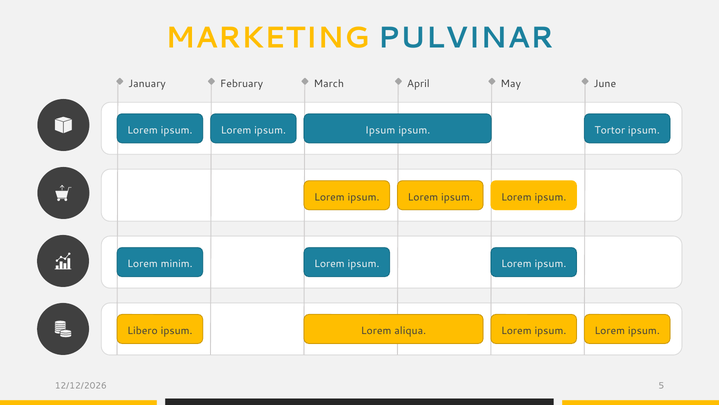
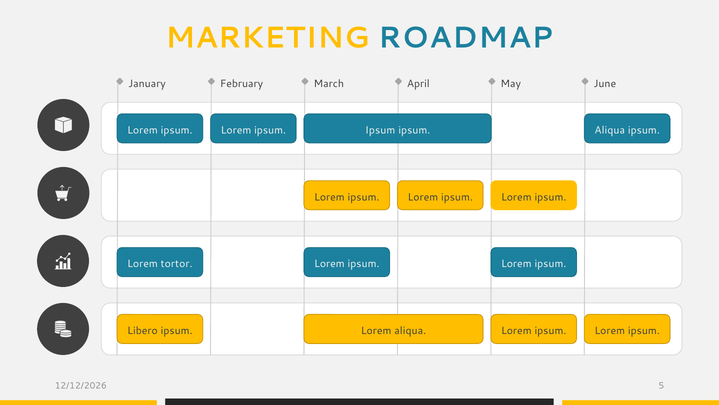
PULVINAR: PULVINAR -> ROADMAP
ipsum Tortor: Tortor -> Aliqua
minim: minim -> tortor
